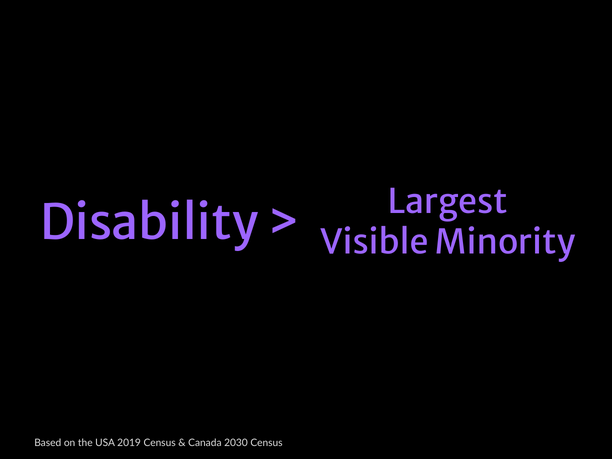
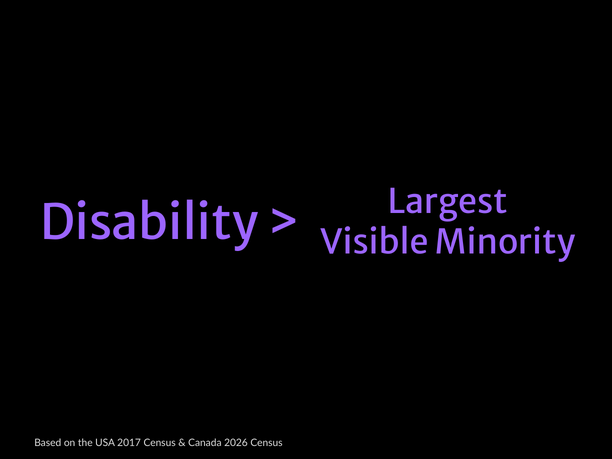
2019: 2019 -> 2017
2030: 2030 -> 2026
